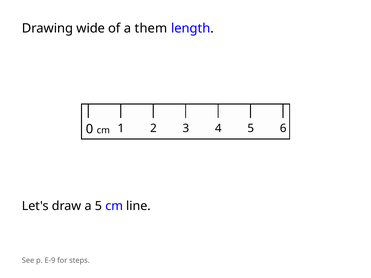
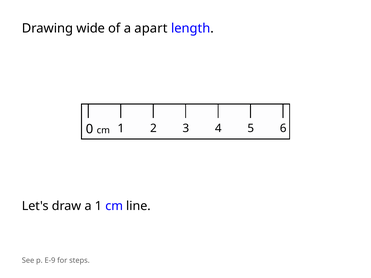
them: them -> apart
a 5: 5 -> 1
